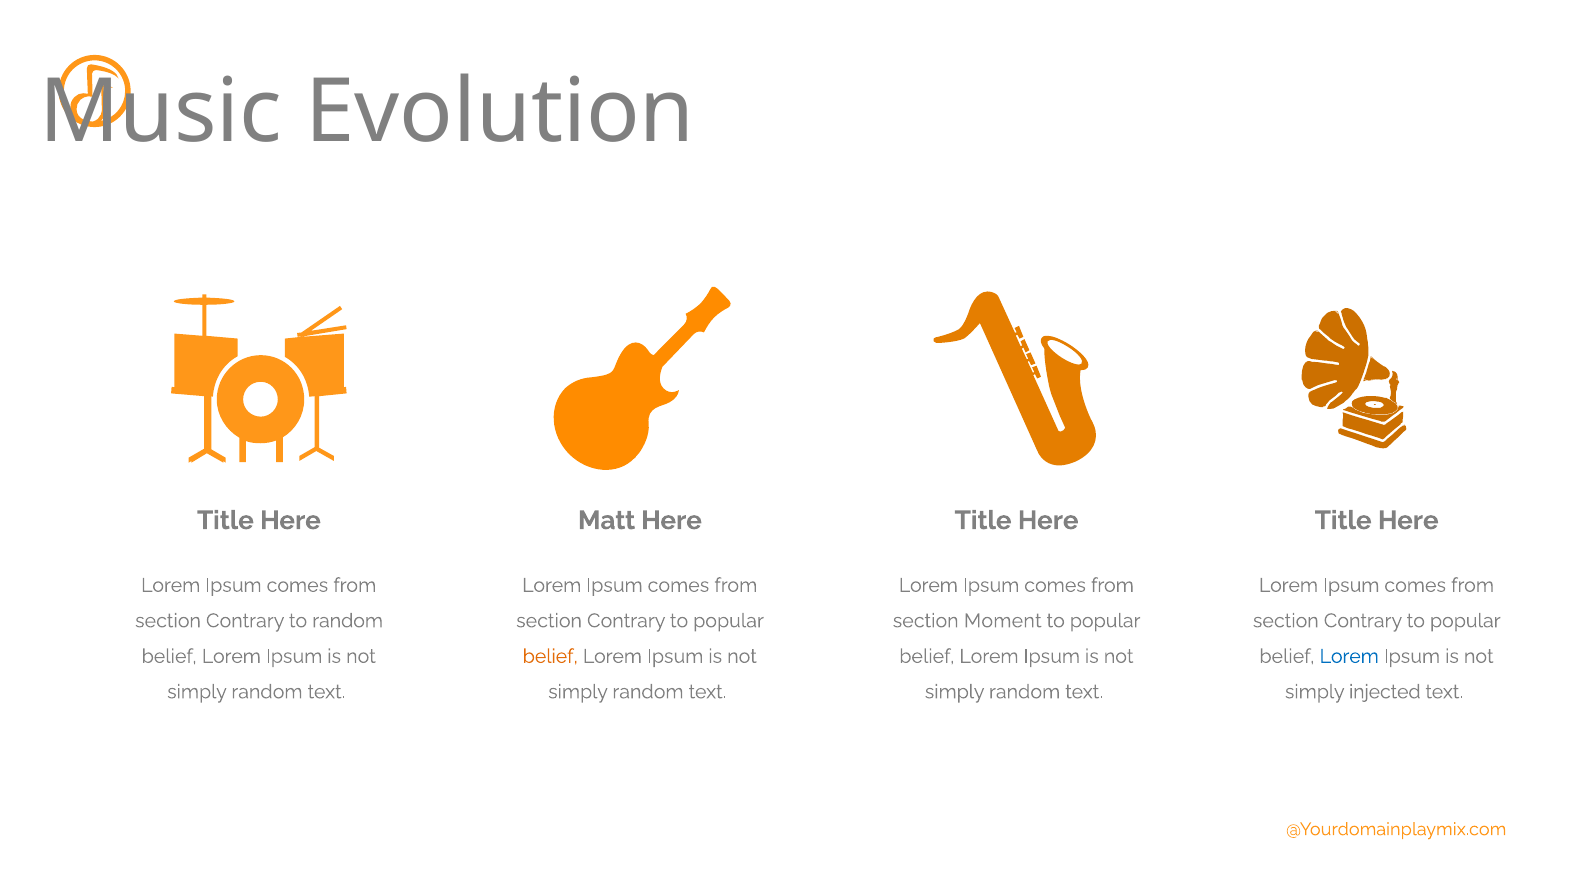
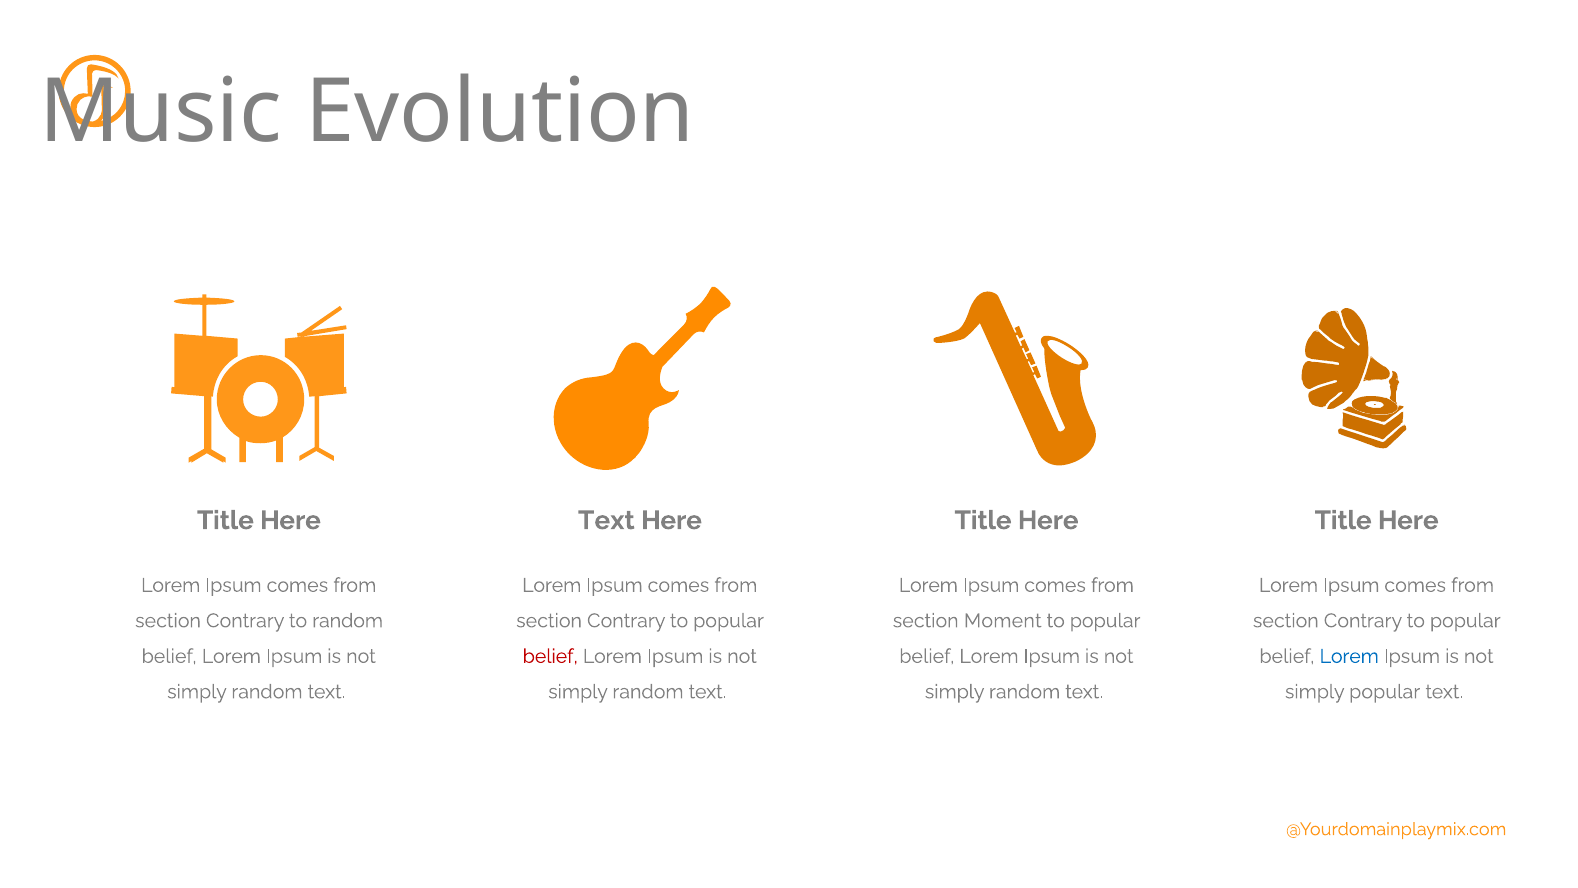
Matt at (607, 520): Matt -> Text
belief at (550, 656) colour: orange -> red
simply injected: injected -> popular
